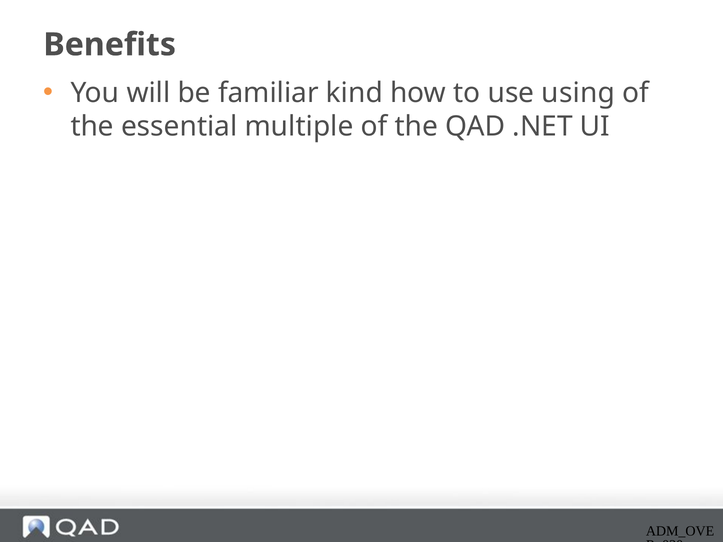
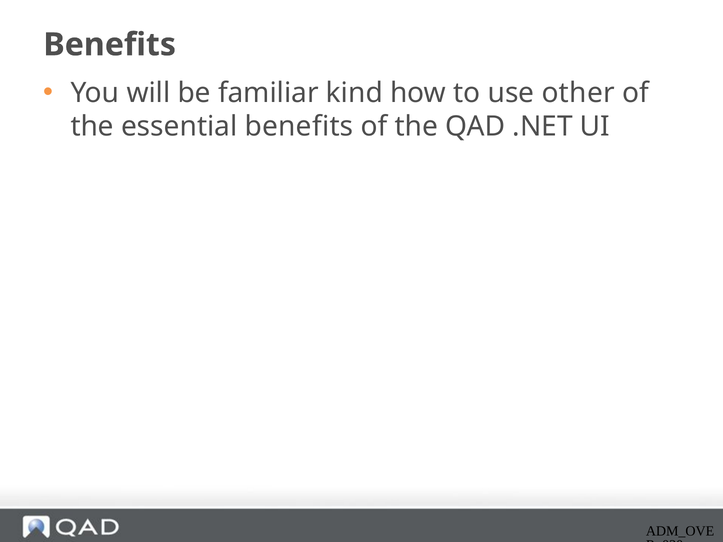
using: using -> other
essential multiple: multiple -> benefits
